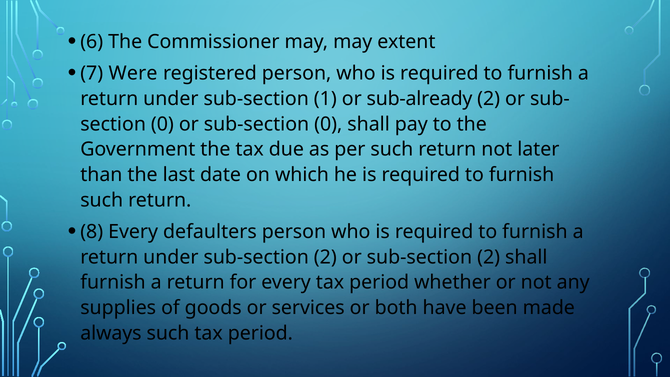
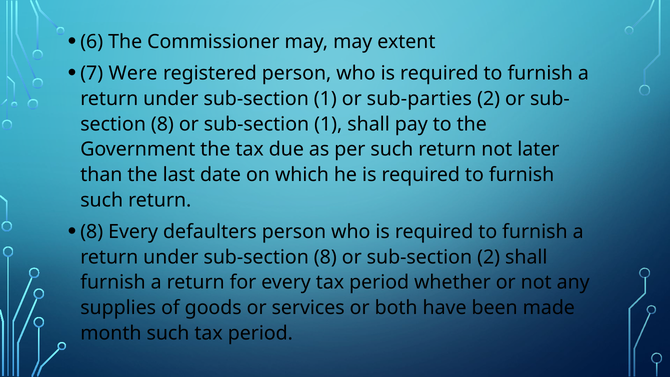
sub-already: sub-already -> sub-parties
0 at (162, 124): 0 -> 8
or sub-section 0: 0 -> 1
under sub-section 2: 2 -> 8
always: always -> month
